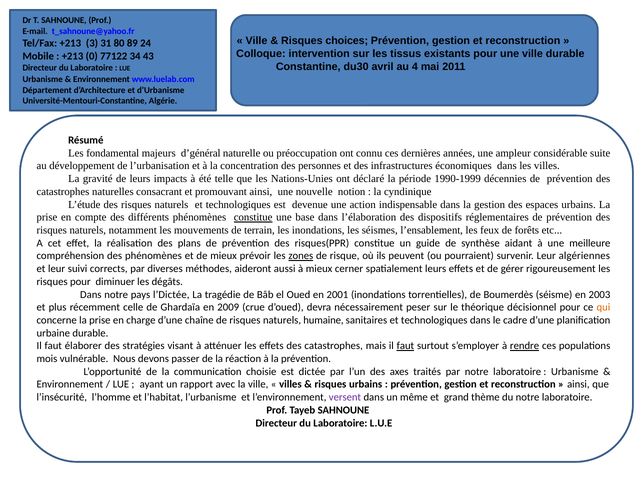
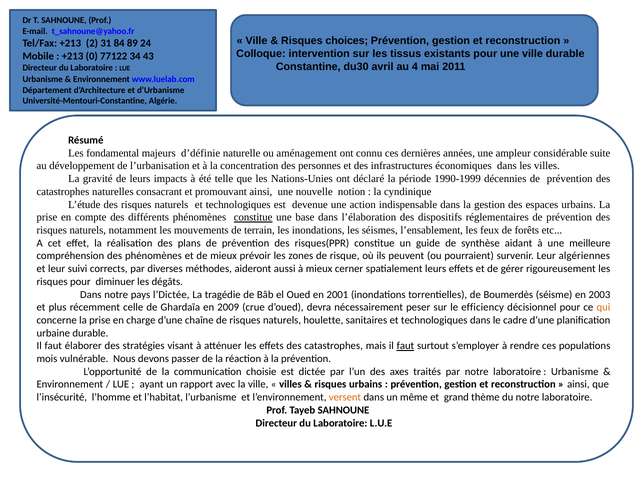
3: 3 -> 2
80: 80 -> 84
d’général: d’général -> d’définie
préoccupation: préoccupation -> aménagement
zones underline: present -> none
théorique: théorique -> efficiency
humaine: humaine -> houlette
rendre underline: present -> none
versent colour: purple -> orange
